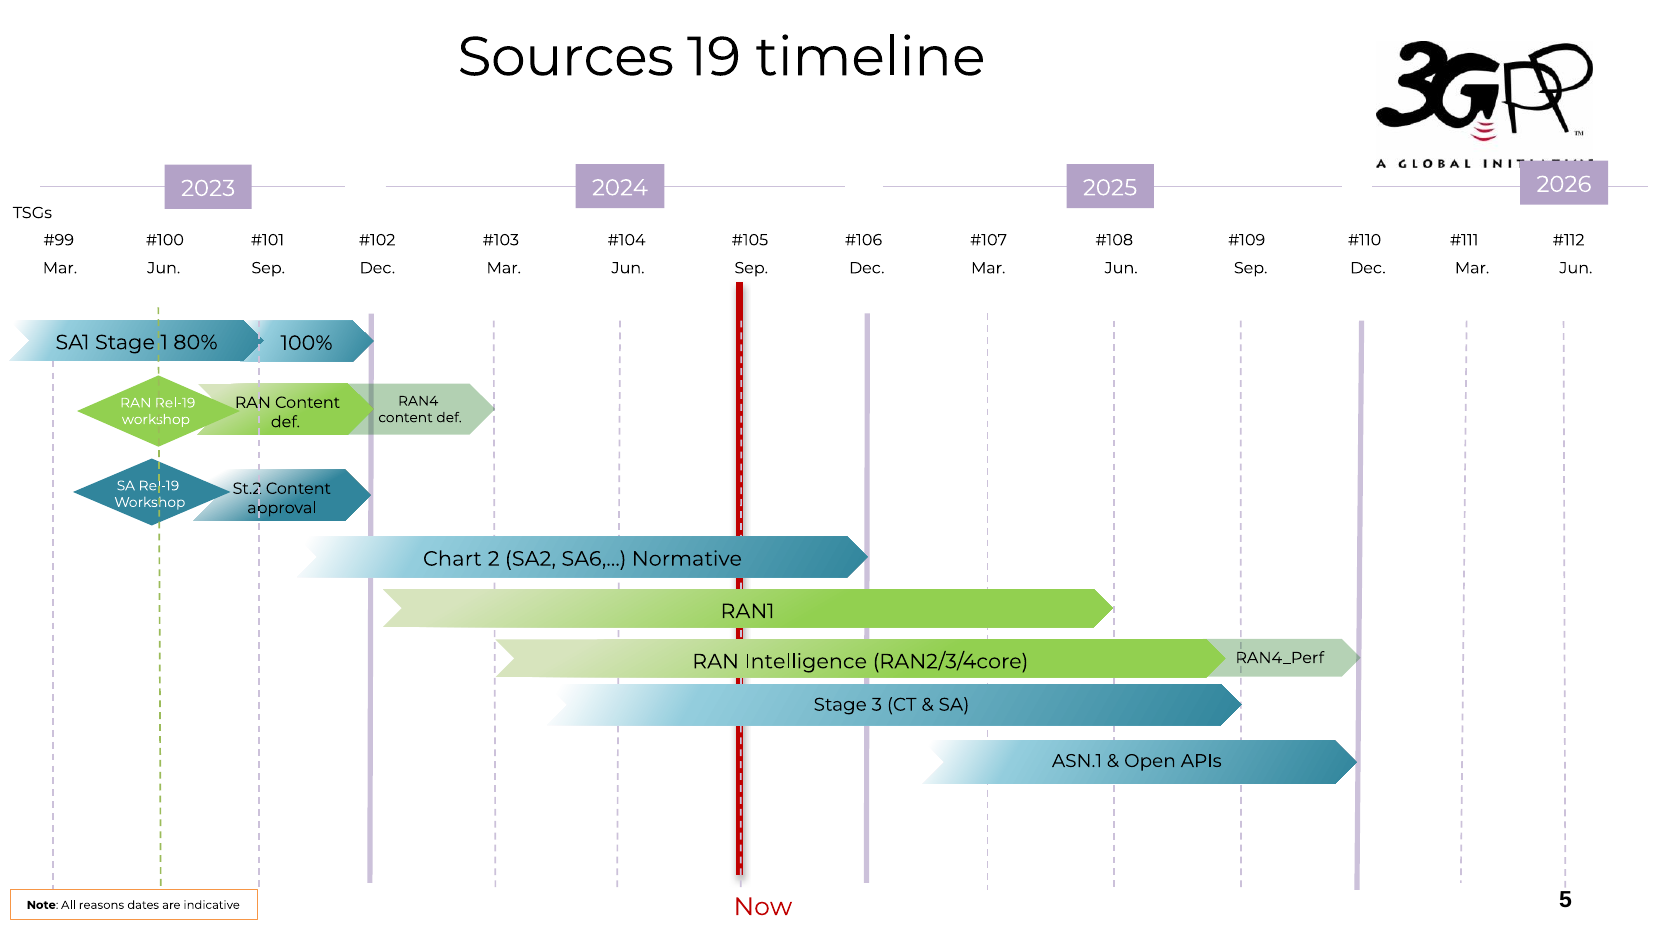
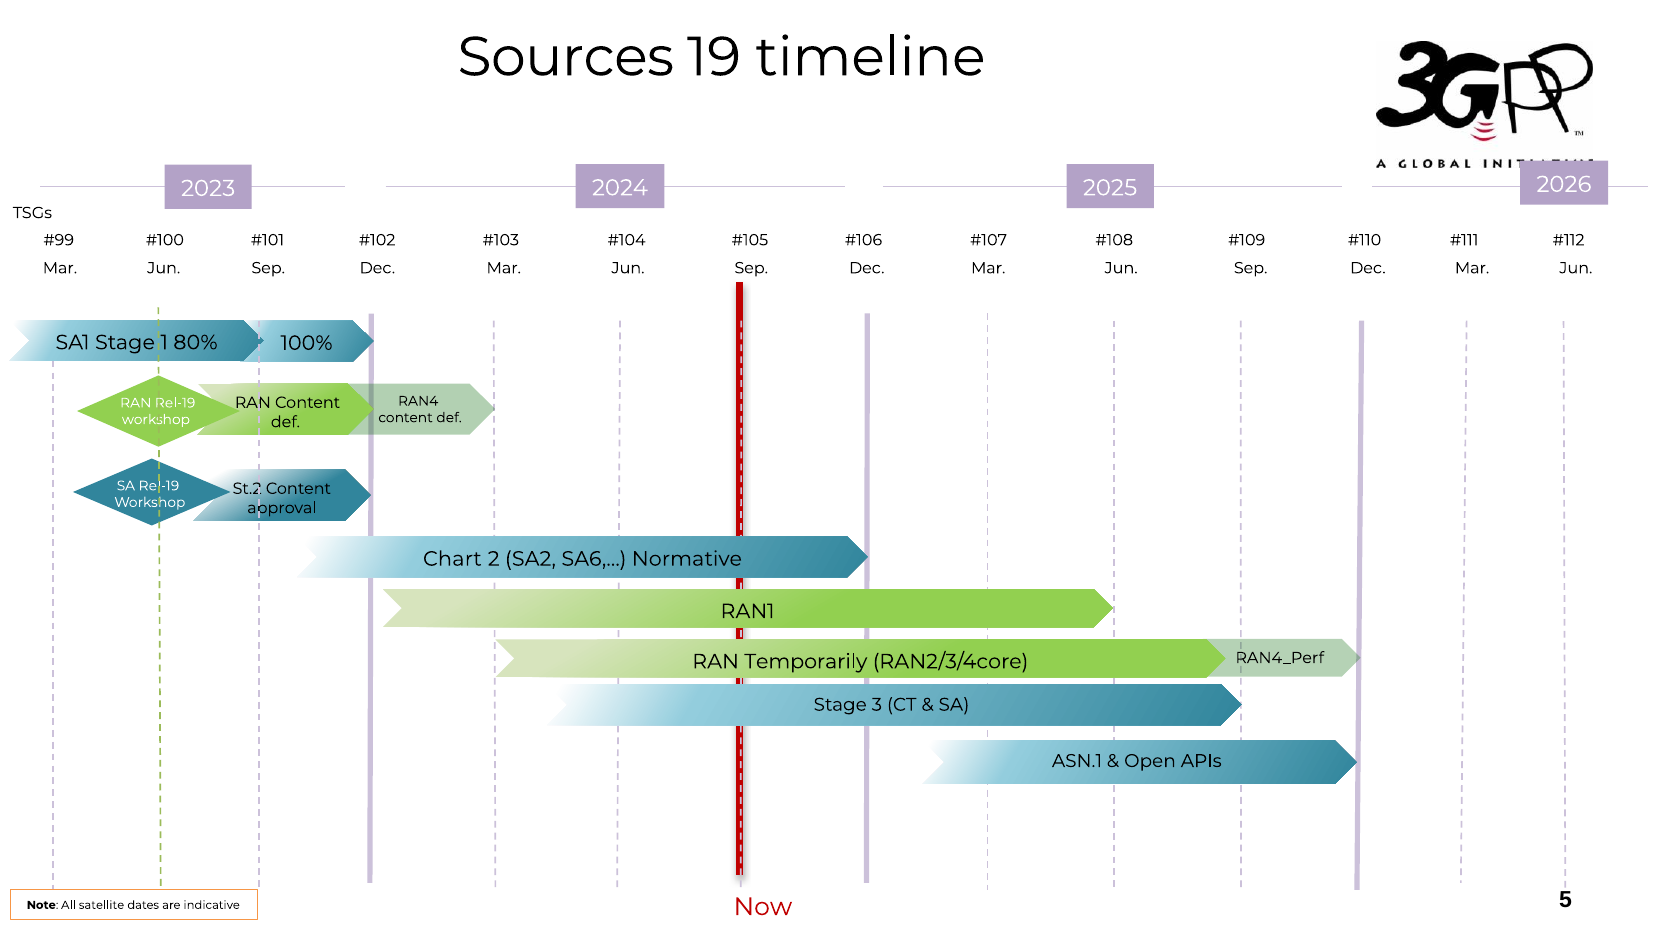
Intelligence: Intelligence -> Temporarily
reasons: reasons -> satellite
